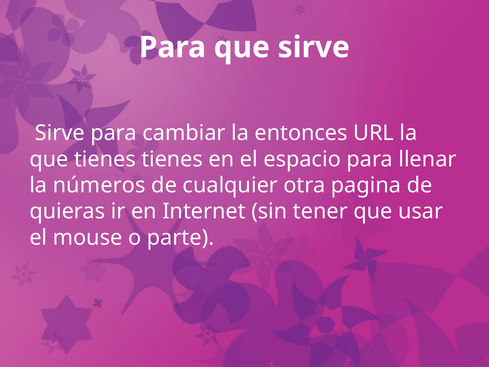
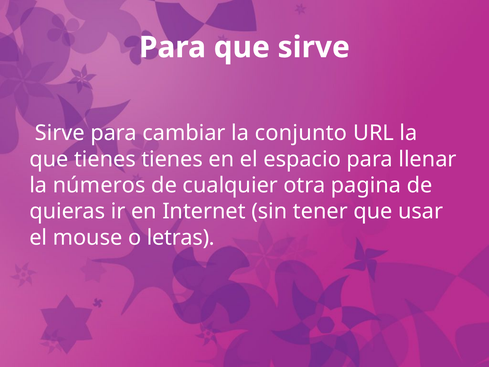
entonces: entonces -> conjunto
parte: parte -> letras
